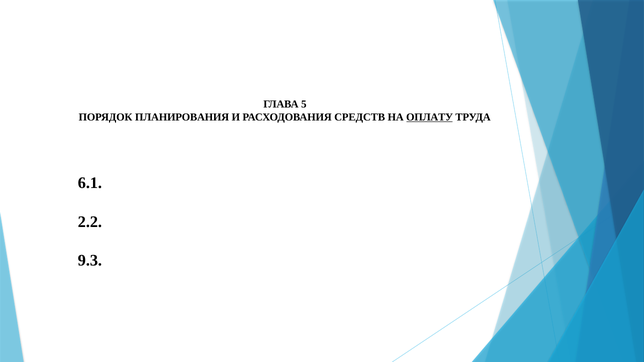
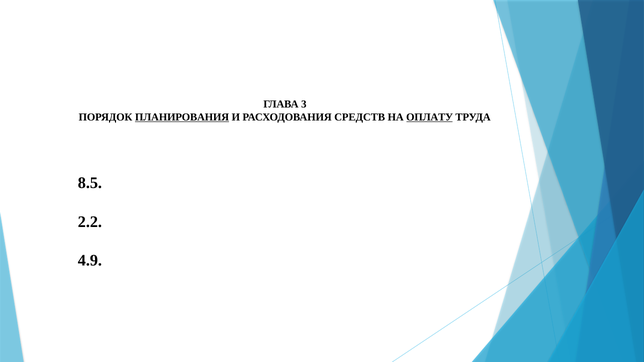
5: 5 -> 3
ПЛАНИРОВАНИЯ underline: none -> present
6.1: 6.1 -> 8.5
9.3: 9.3 -> 4.9
